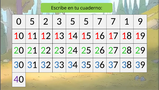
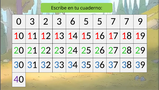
0 5: 5 -> 3
3 5: 5 -> 6
5 7: 7 -> 5
7 1: 1 -> 7
